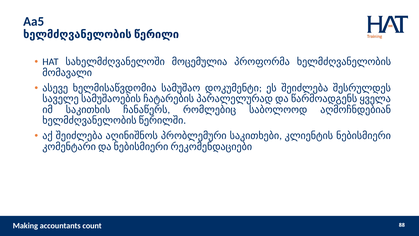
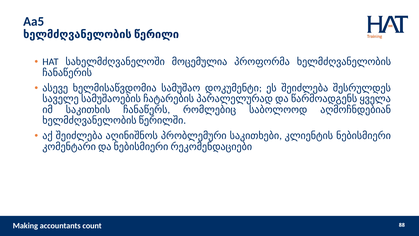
მომავალი: მომავალი -> ჩანაწერის
